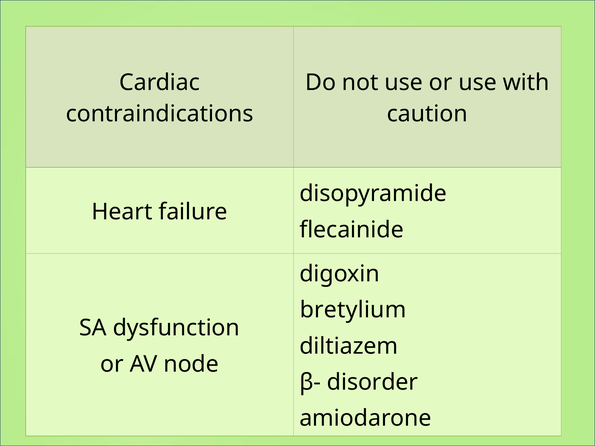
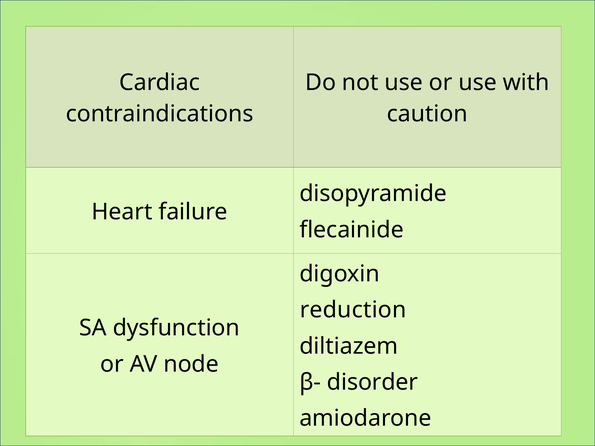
bretylium: bretylium -> reduction
